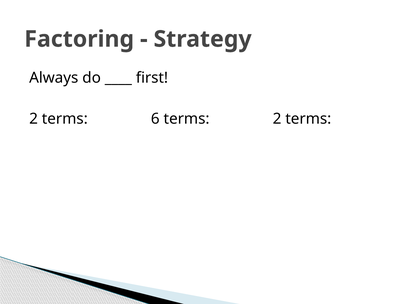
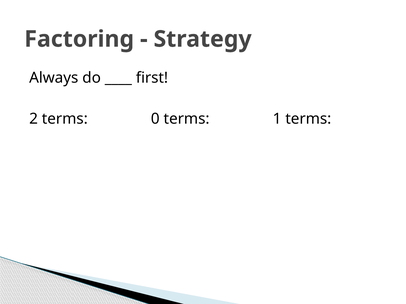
6: 6 -> 0
terms 2: 2 -> 1
